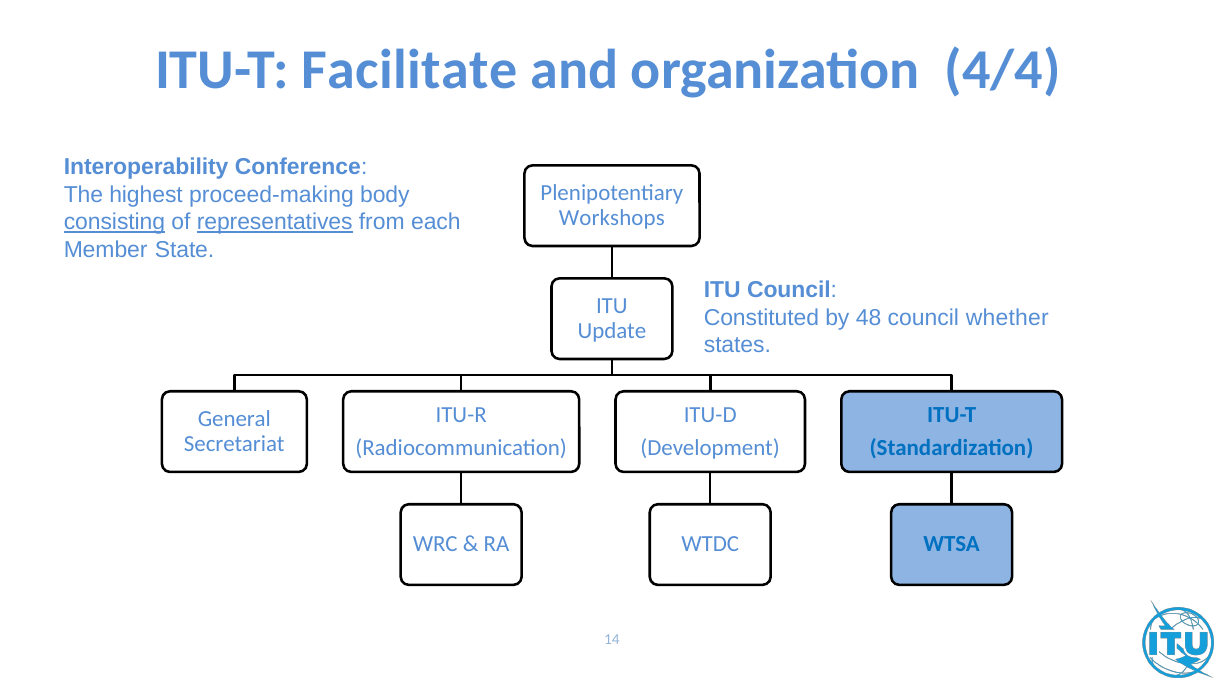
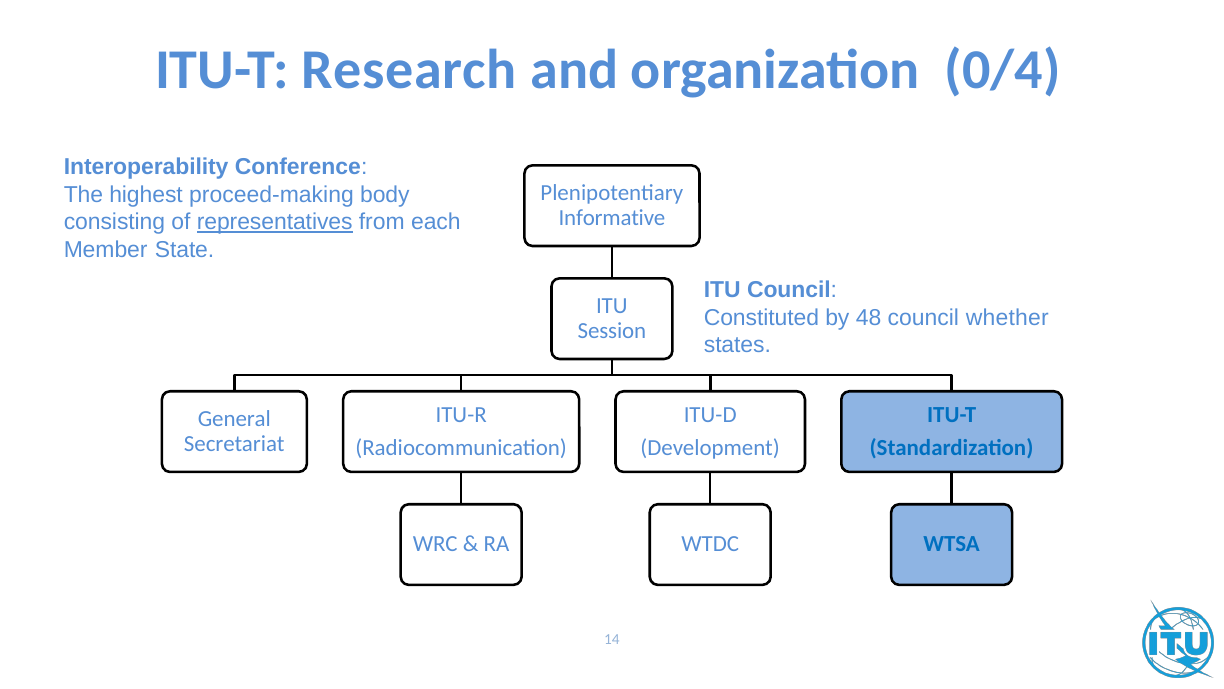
Facilitate: Facilitate -> Research
4/4: 4/4 -> 0/4
Workshops: Workshops -> Informative
consisting underline: present -> none
Update: Update -> Session
